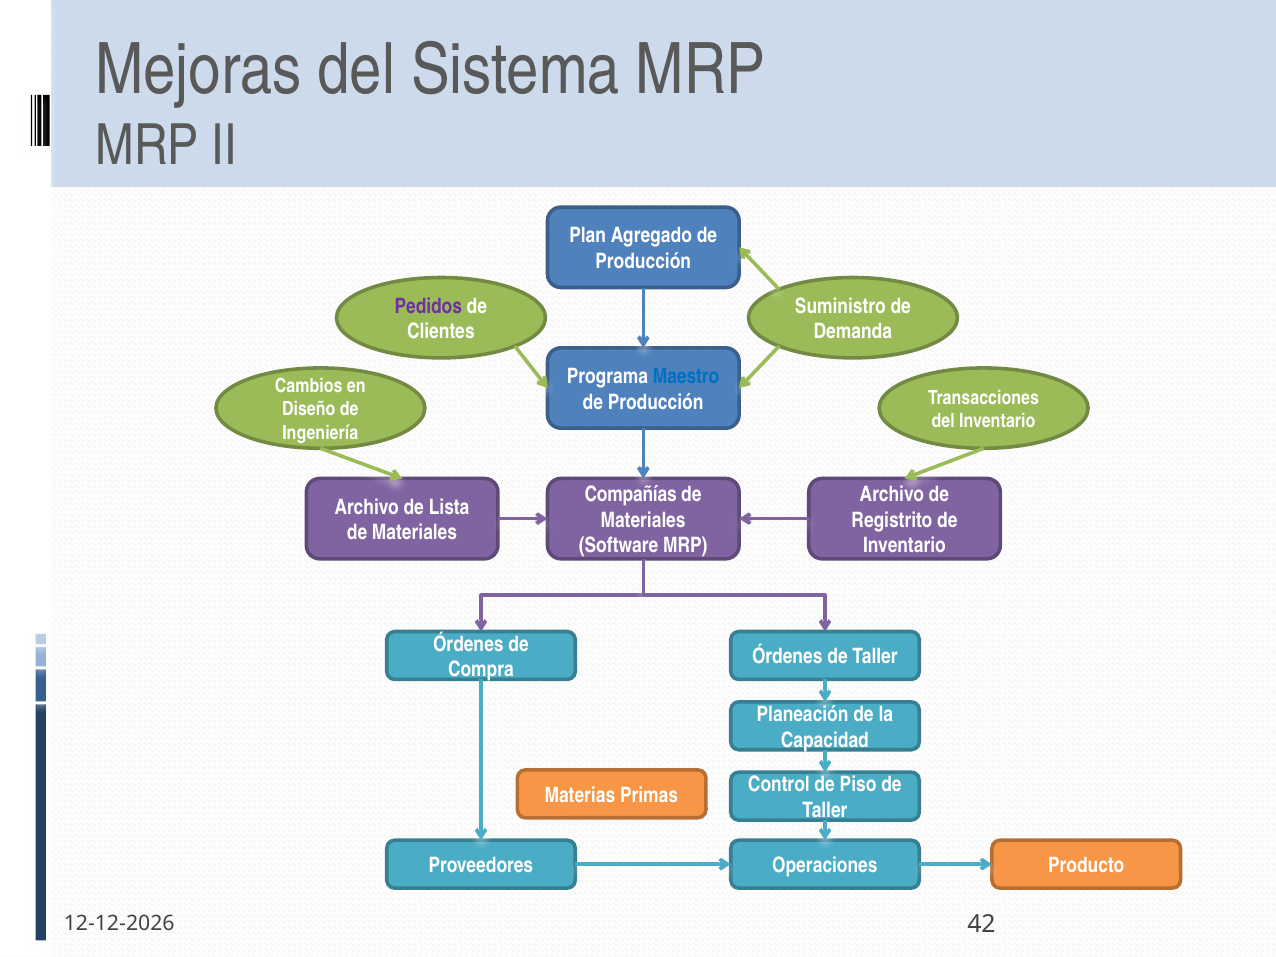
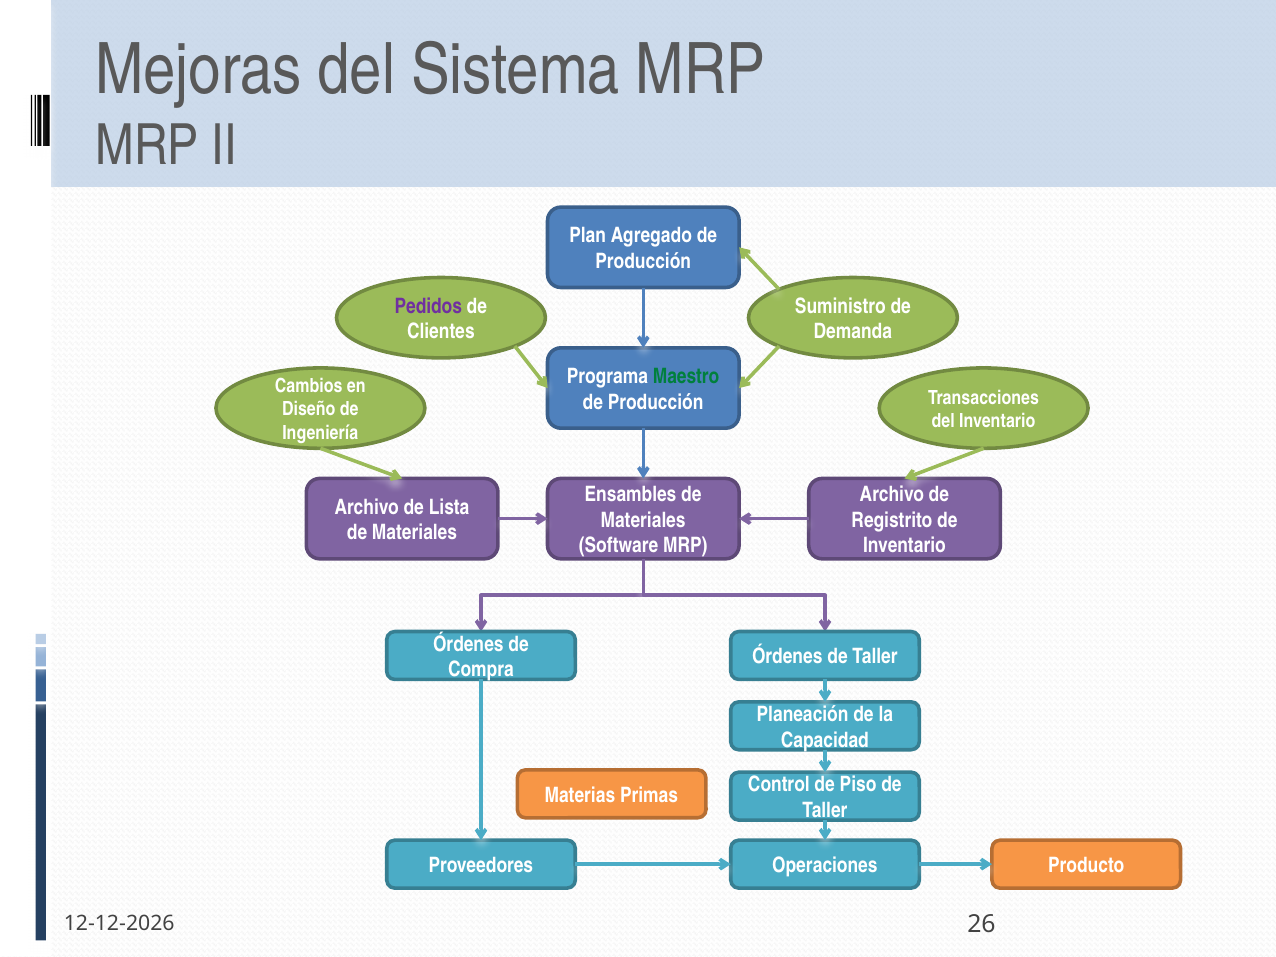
Maestro colour: blue -> green
Compañías: Compañías -> Ensambles
42: 42 -> 26
